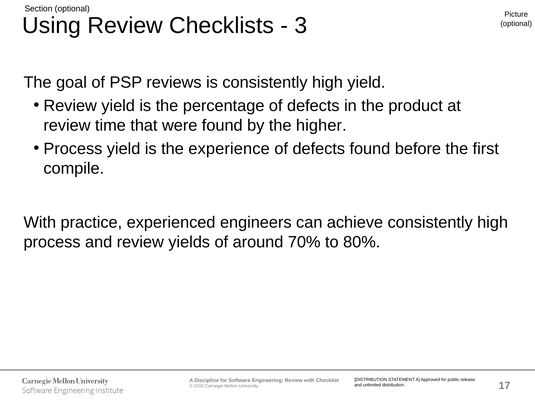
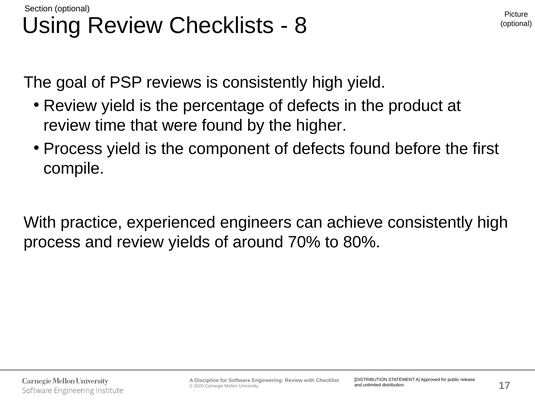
3: 3 -> 8
experience: experience -> component
